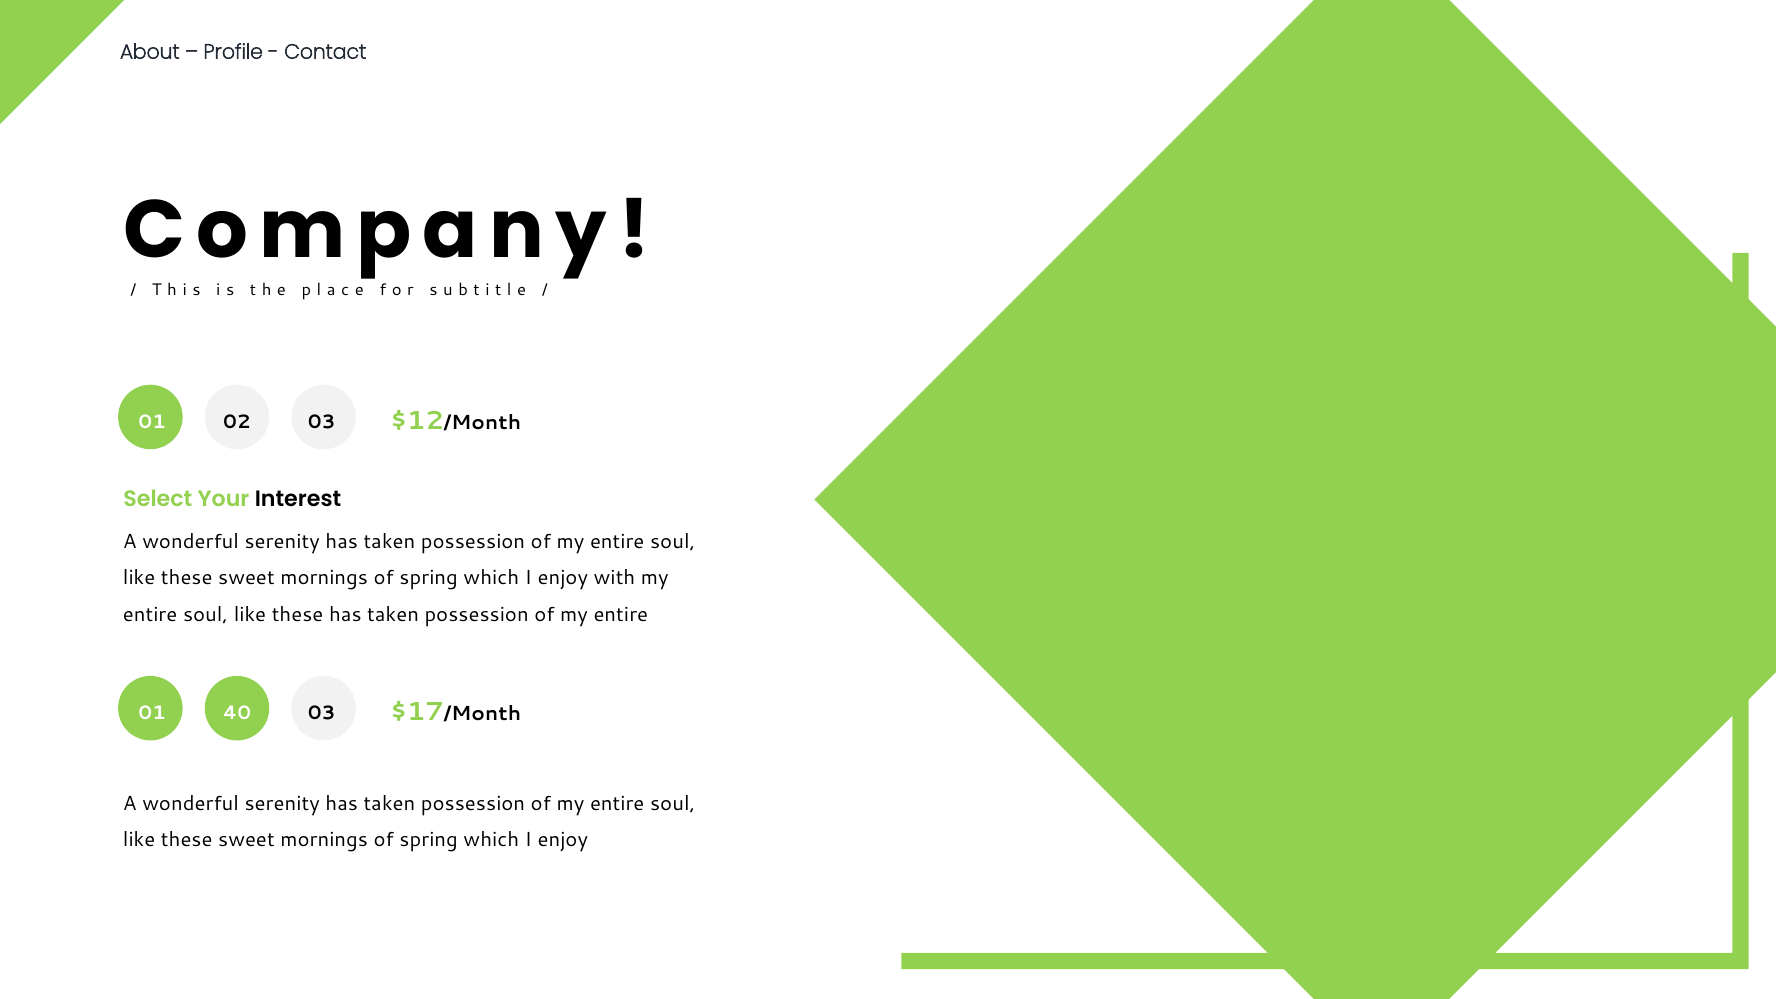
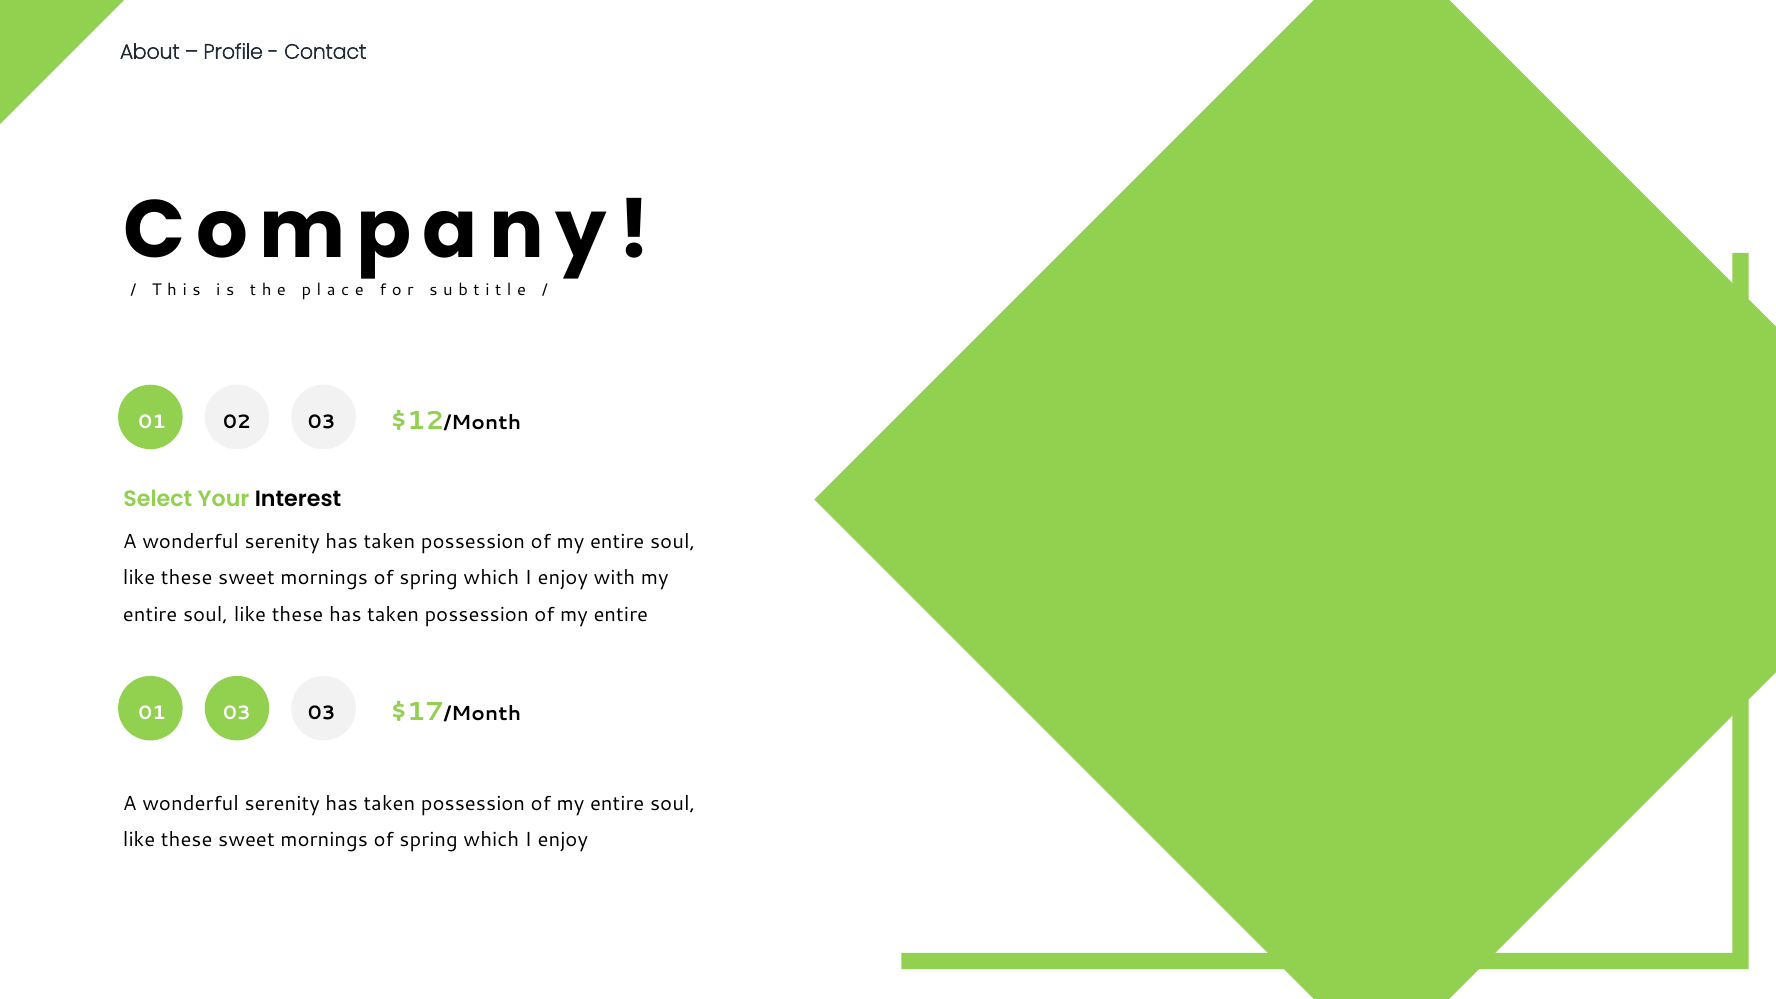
01 40: 40 -> 03
